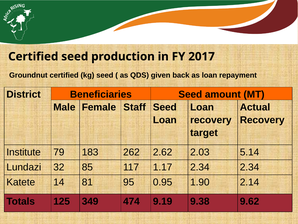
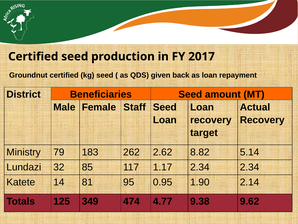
Institute: Institute -> Ministry
2.03: 2.03 -> 8.82
9.19: 9.19 -> 4.77
